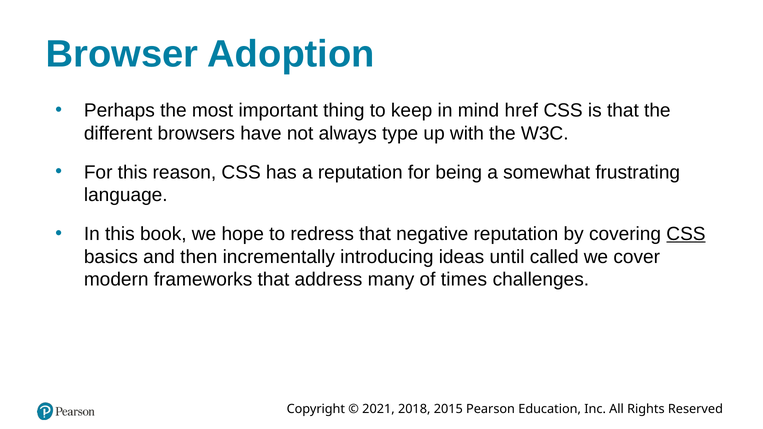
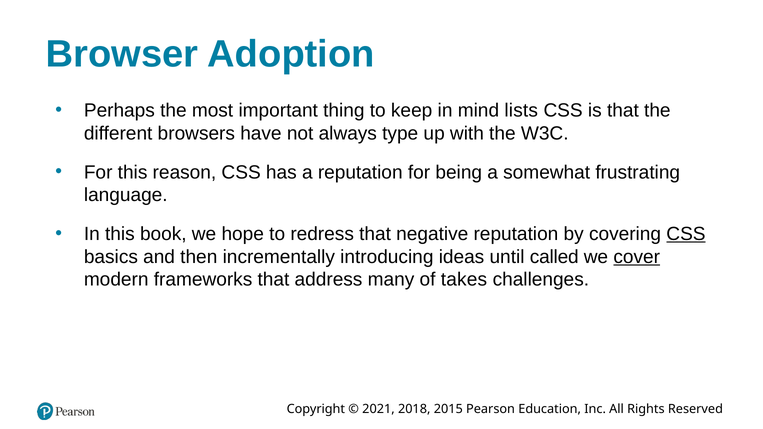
href: href -> lists
cover underline: none -> present
times: times -> takes
